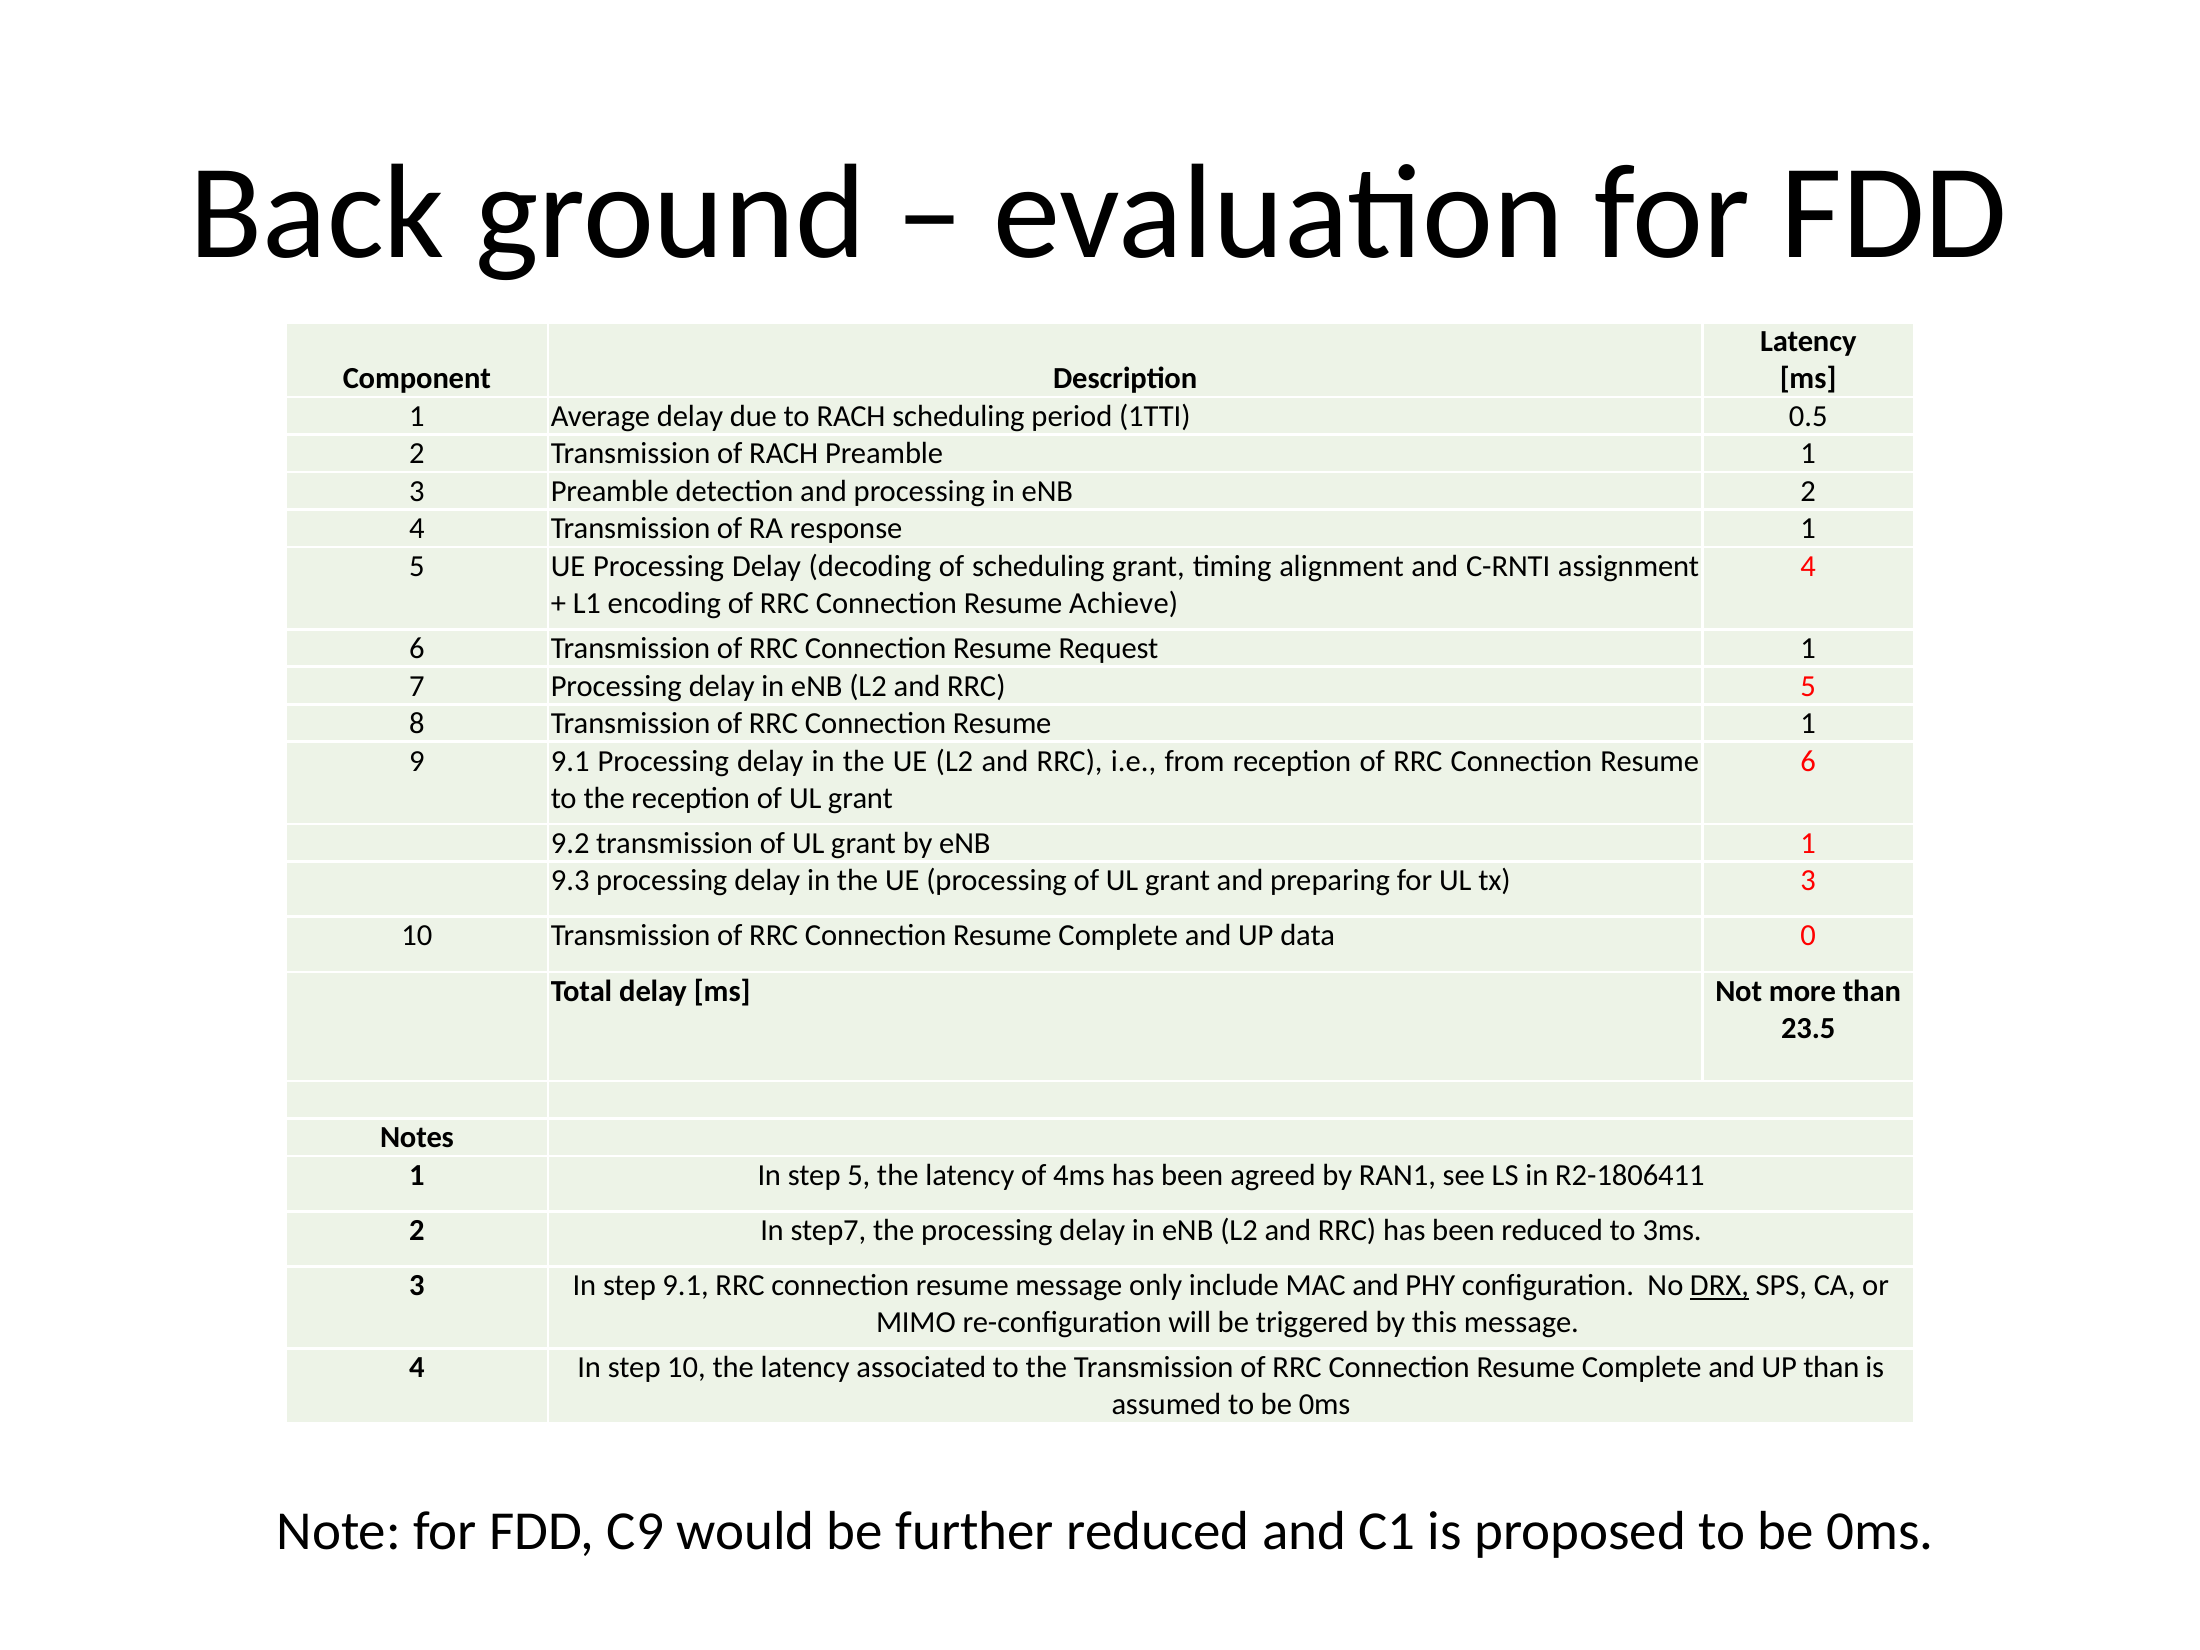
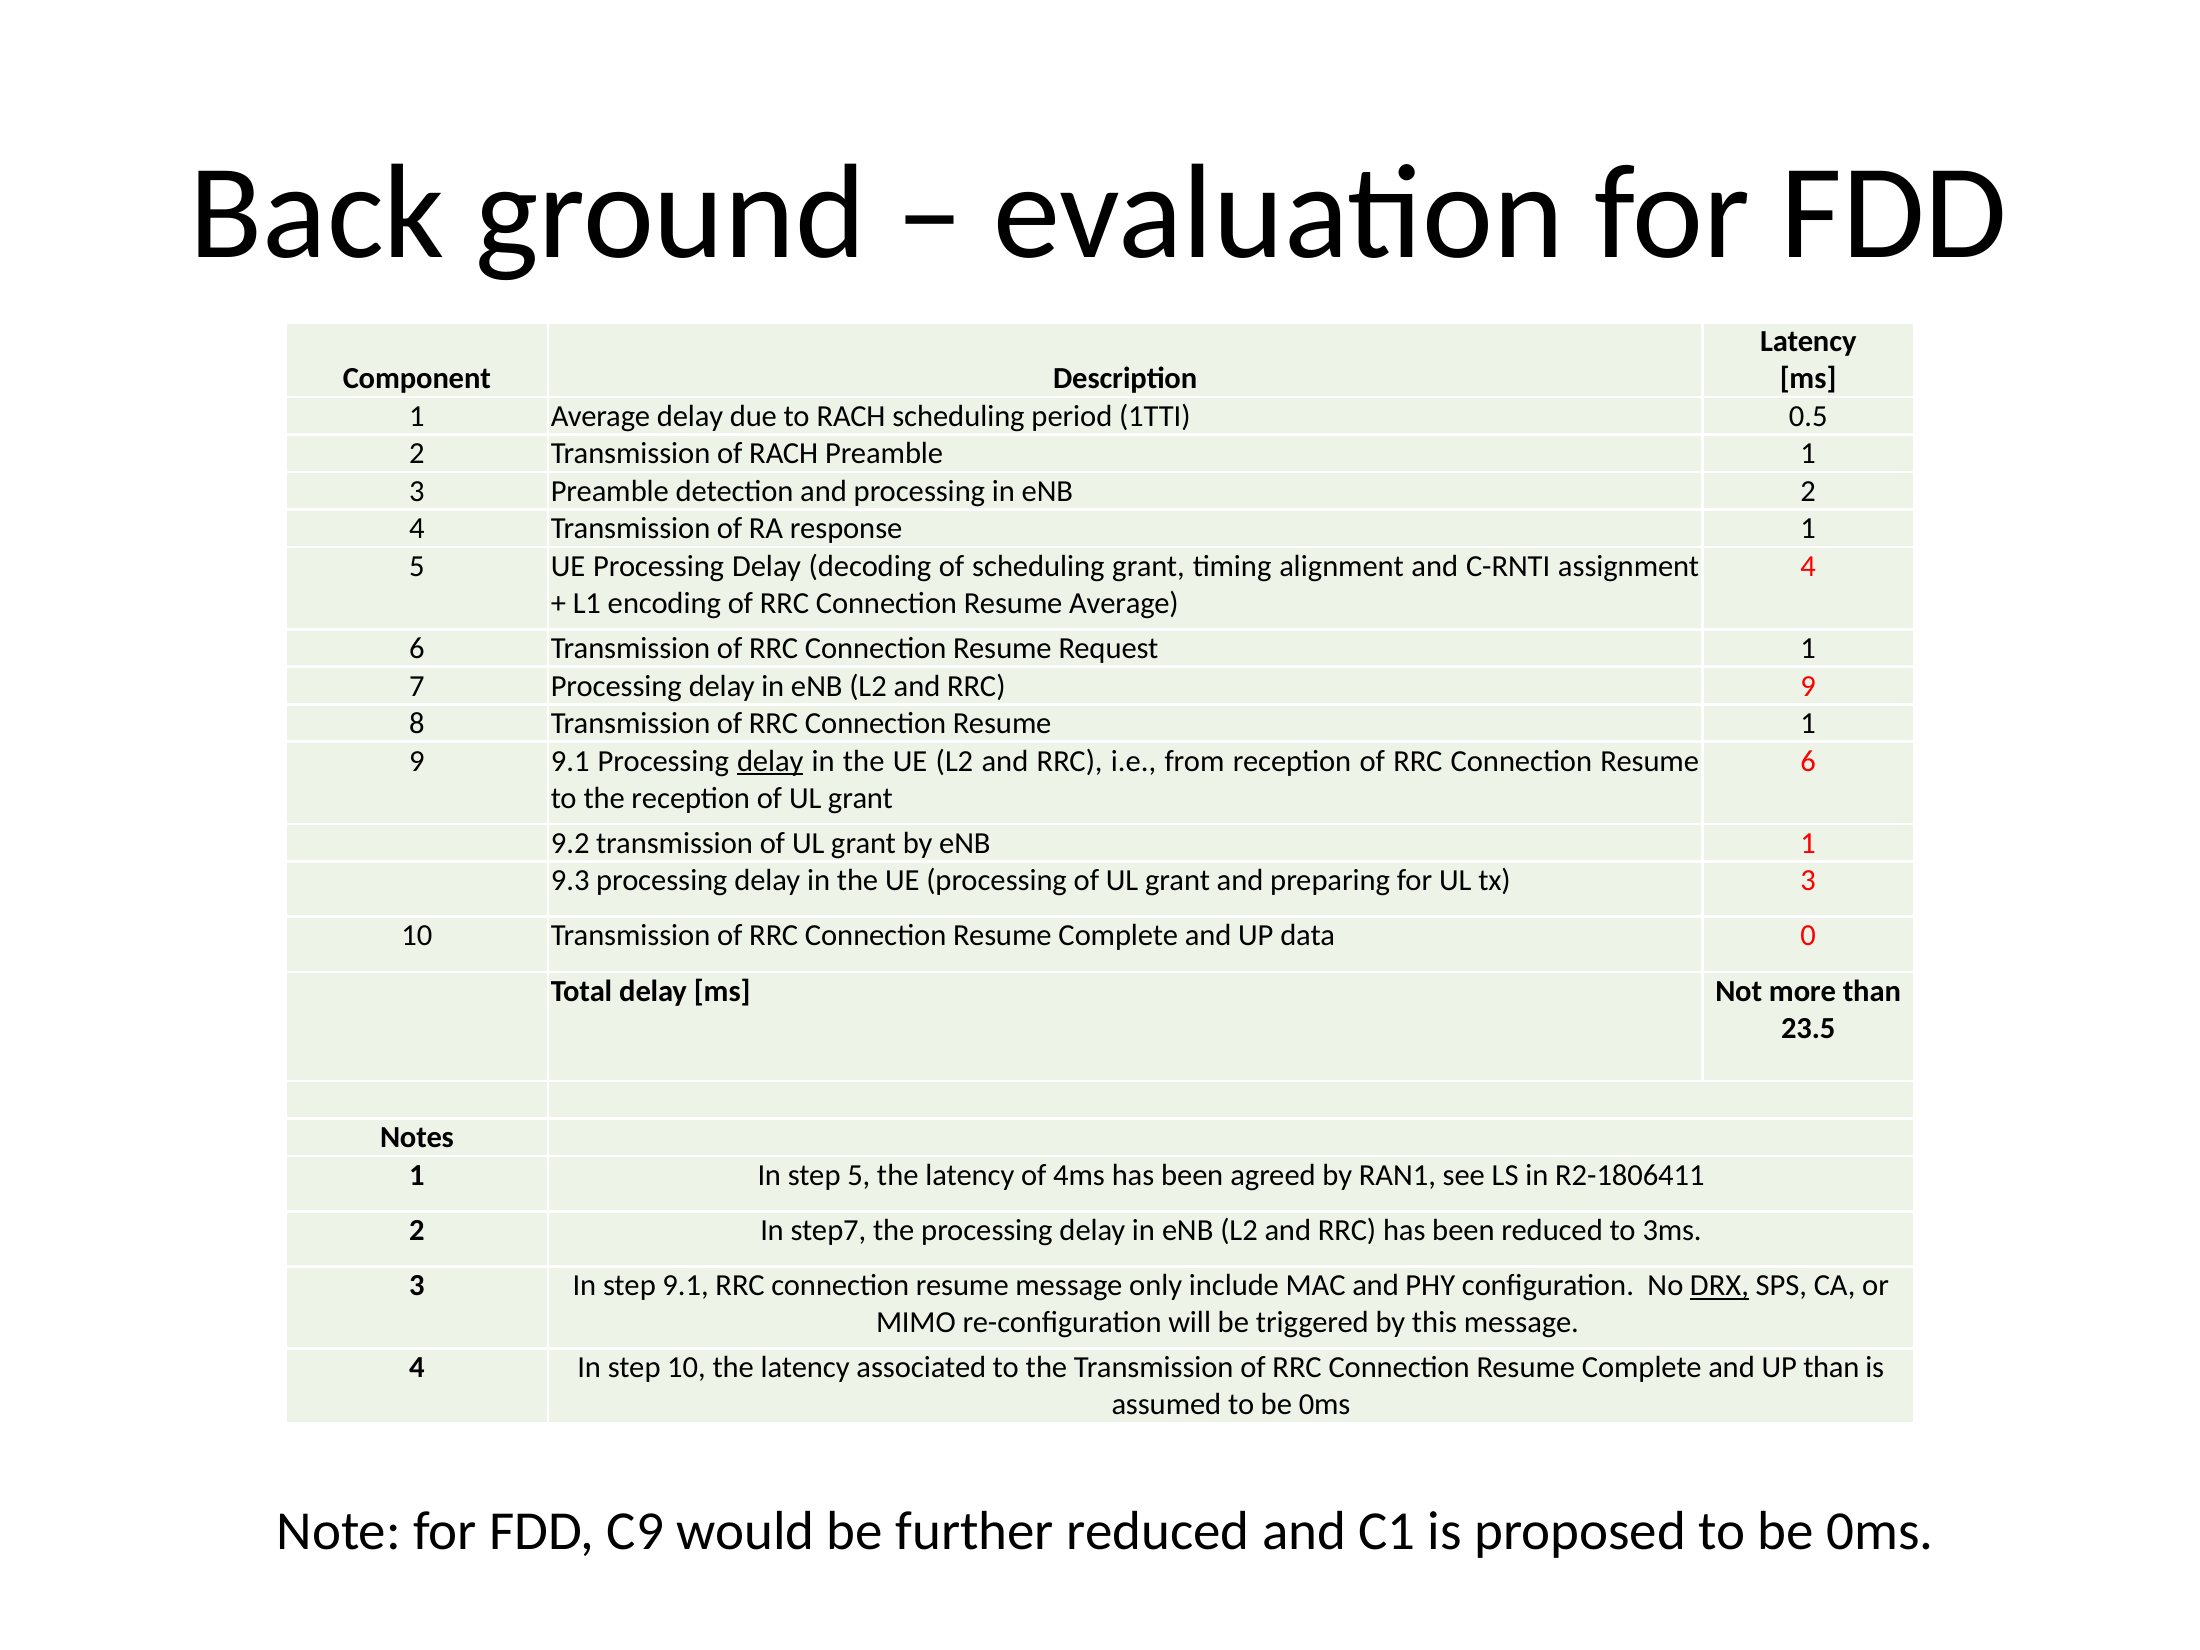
Resume Achieve: Achieve -> Average
RRC 5: 5 -> 9
delay at (770, 761) underline: none -> present
